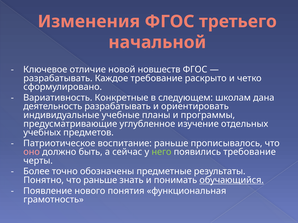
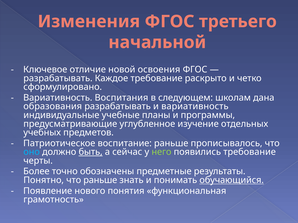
новшеств: новшеств -> освоения
Конкретные: Конкретные -> Воспитания
деятельность: деятельность -> образования
и ориентировать: ориентировать -> вариативность
оно colour: pink -> light blue
быть underline: none -> present
